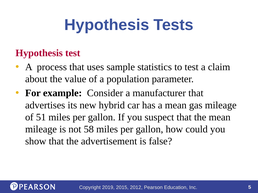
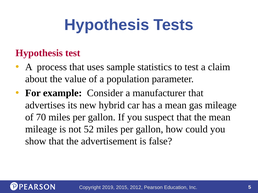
51: 51 -> 70
58: 58 -> 52
